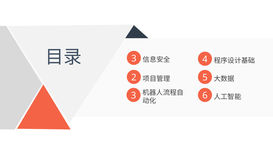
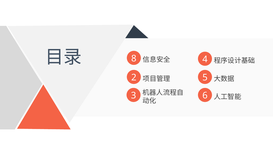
3 at (134, 58): 3 -> 8
